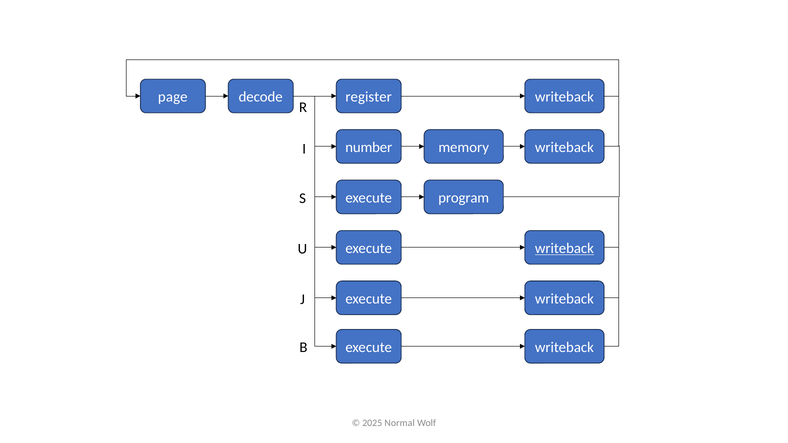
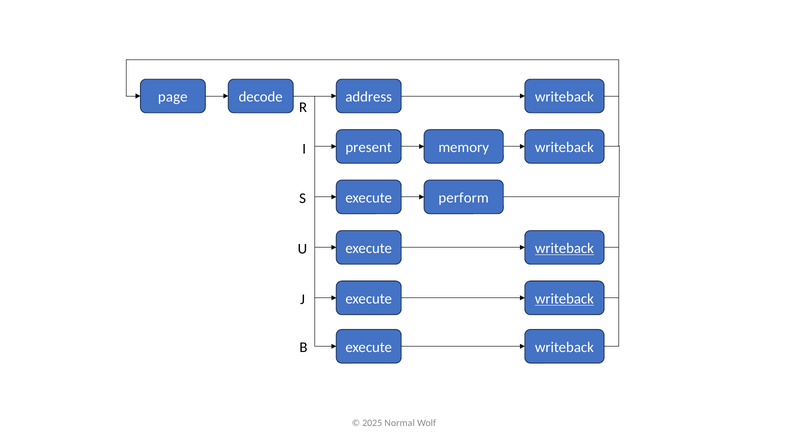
register: register -> address
number: number -> present
program: program -> perform
writeback at (564, 299) underline: none -> present
